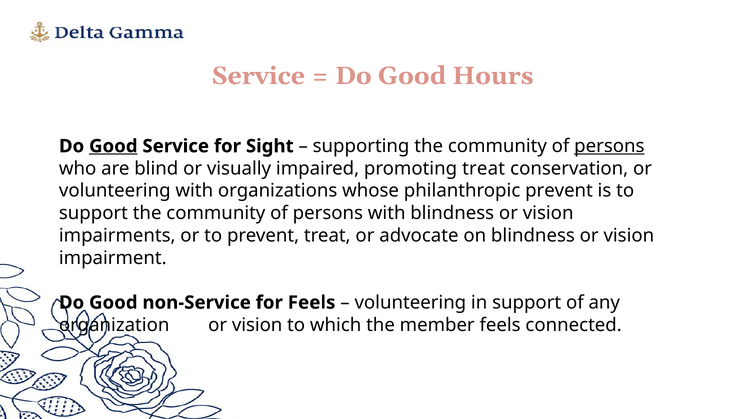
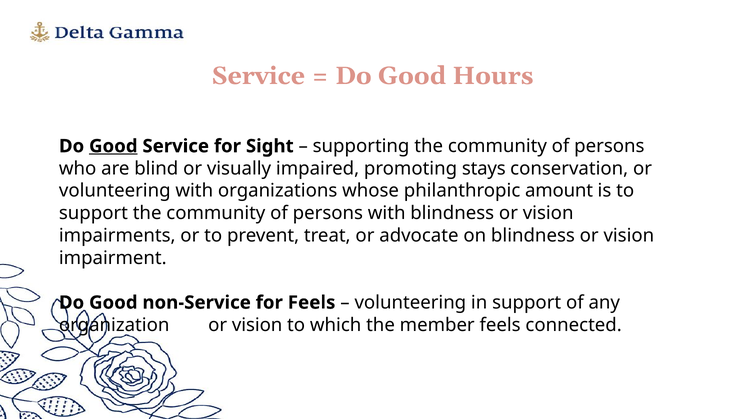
persons at (609, 146) underline: present -> none
promoting treat: treat -> stays
philanthropic prevent: prevent -> amount
